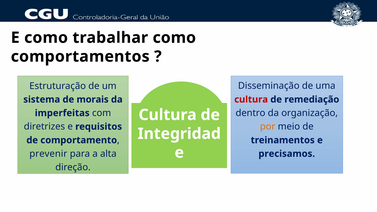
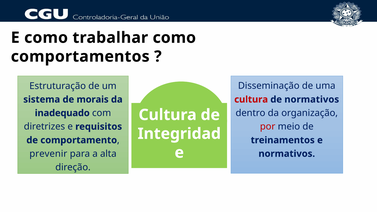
de remediação: remediação -> normativos
imperfeitas: imperfeitas -> inadequado
por colour: orange -> red
precisamos at (287, 154): precisamos -> normativos
